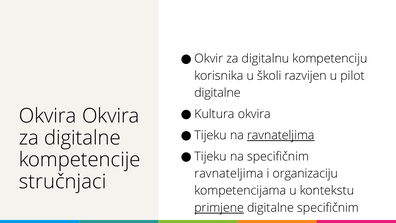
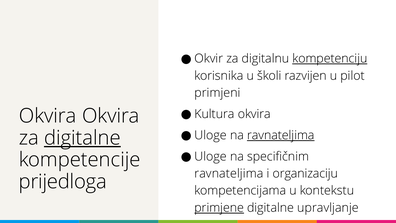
kompetenciju underline: none -> present
digitalne at (217, 93): digitalne -> primjeni
Tijeku at (211, 135): Tijeku -> Uloge
digitalne at (82, 138) underline: none -> present
Tijeku at (211, 156): Tijeku -> Uloge
stručnjaci: stručnjaci -> prijedloga
digitalne specifičnim: specifičnim -> upravljanje
